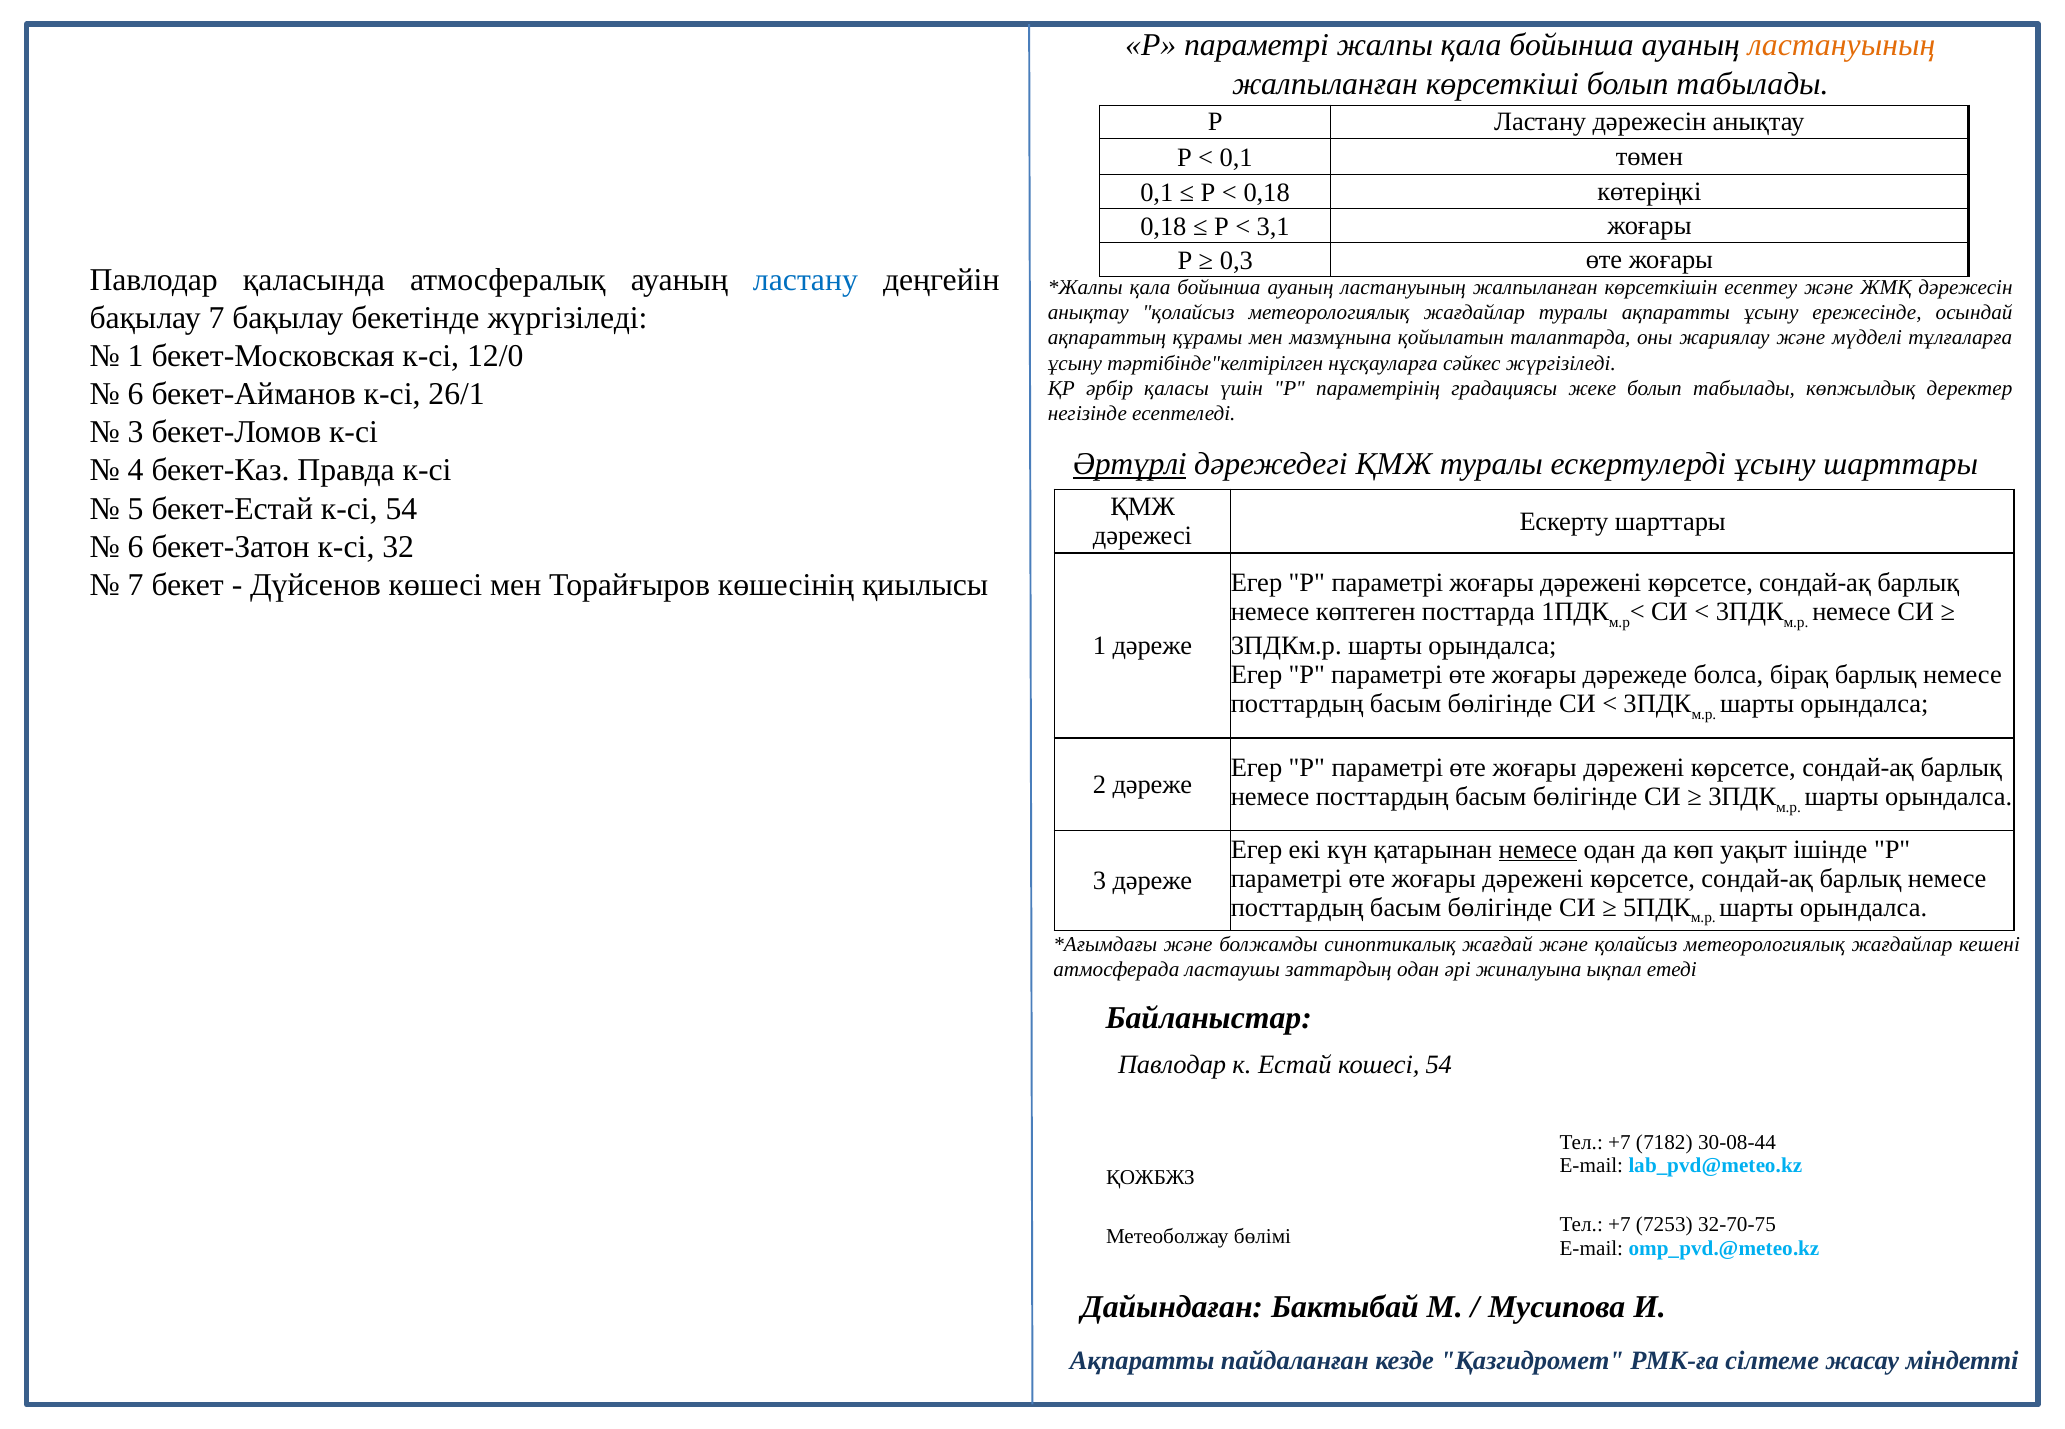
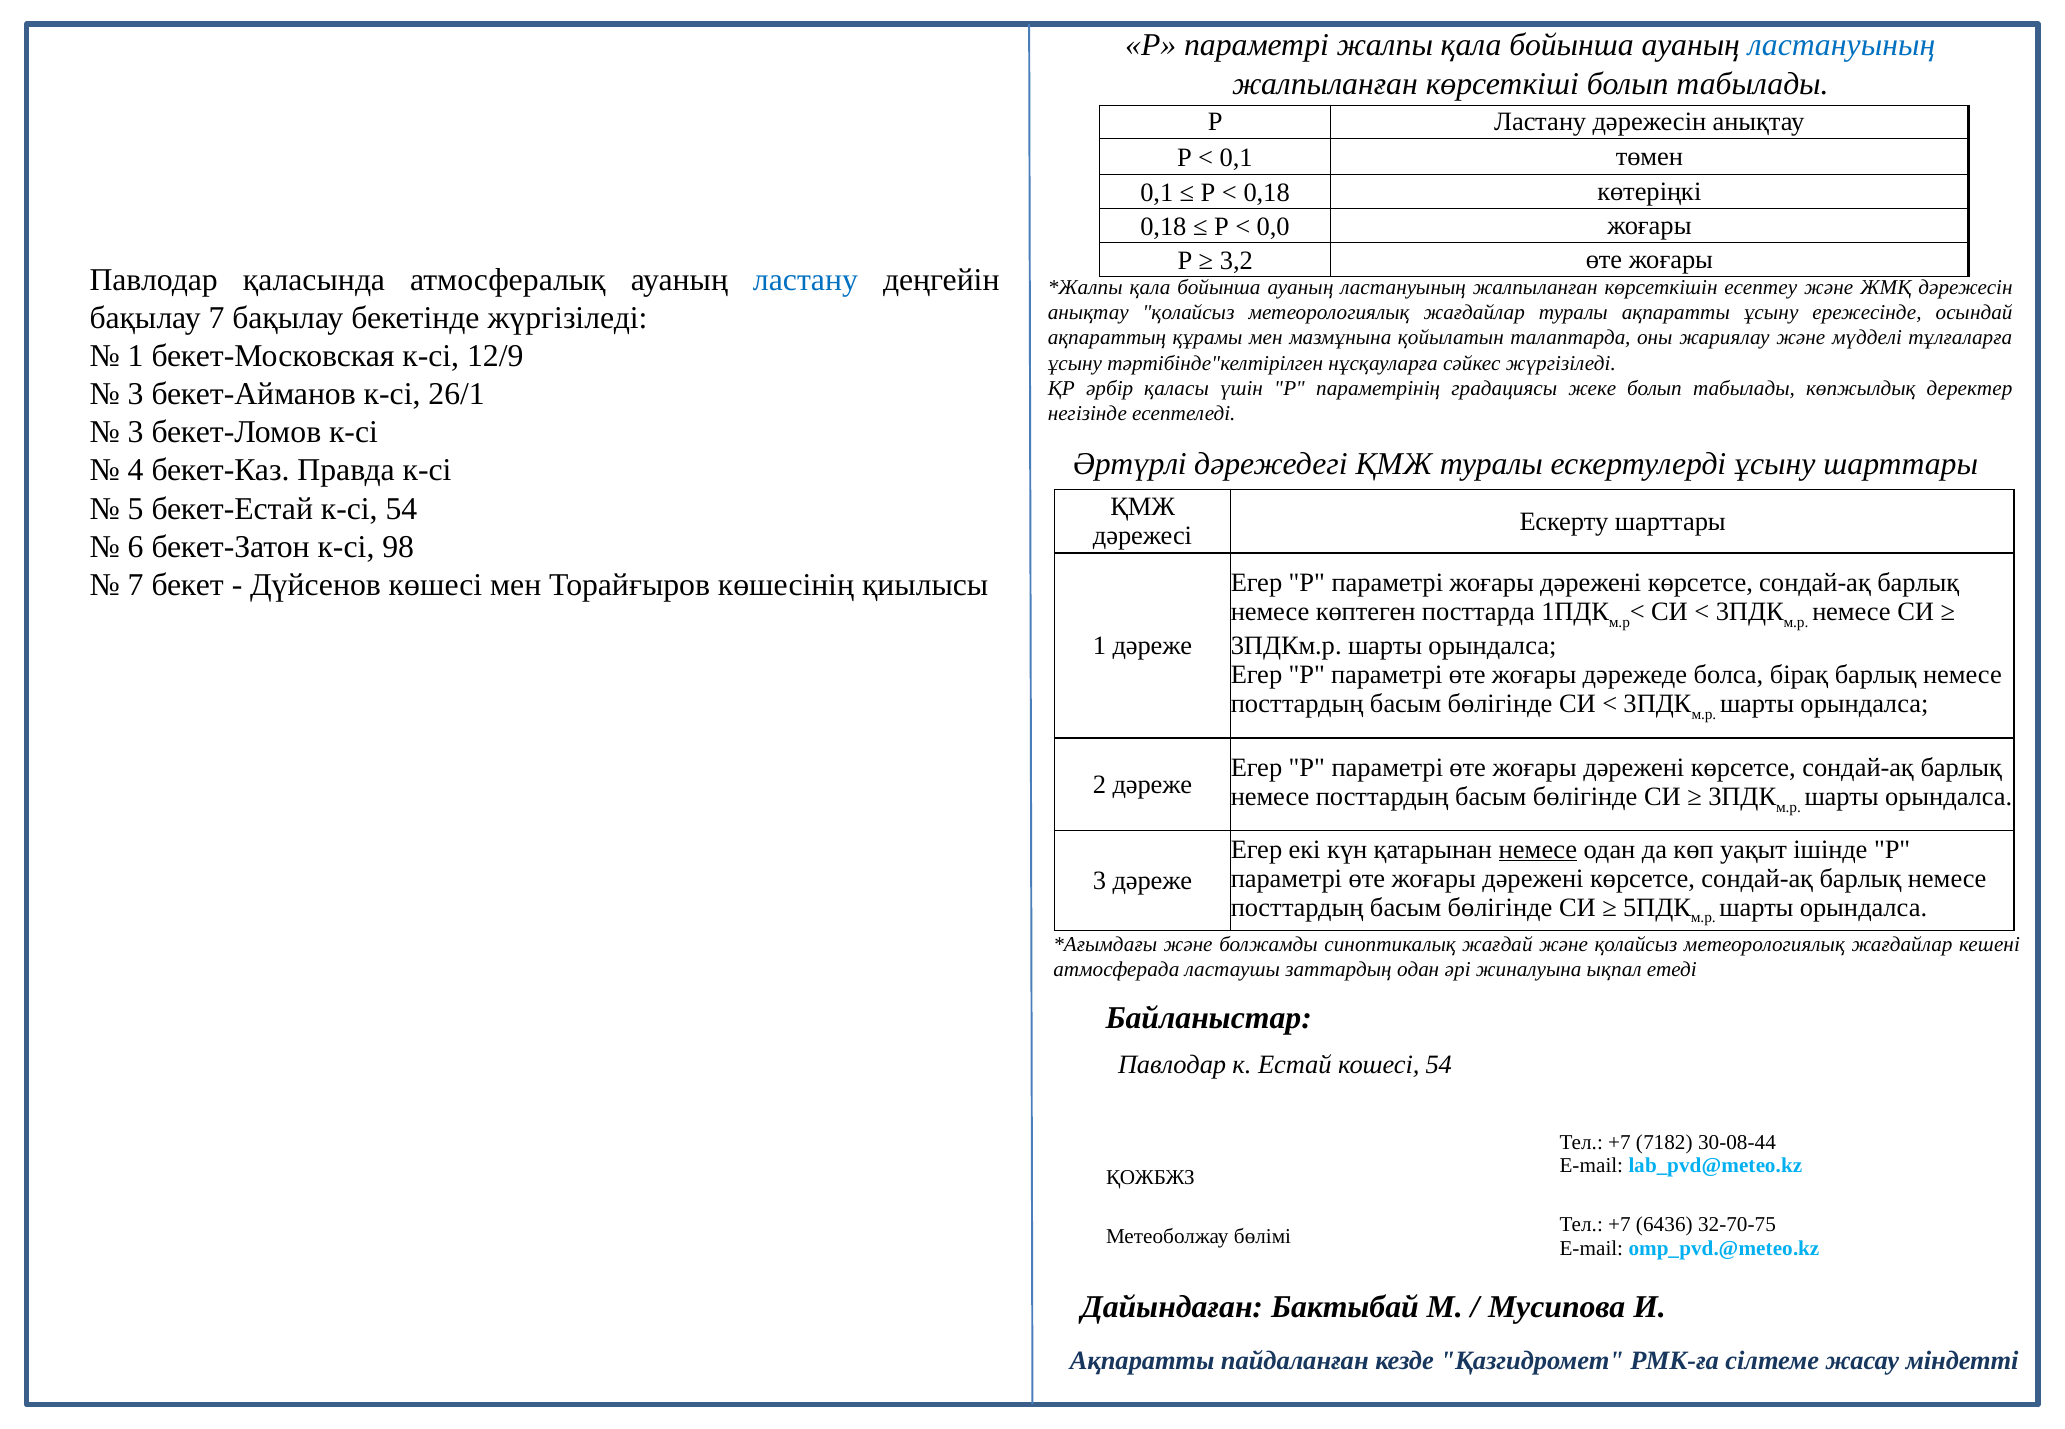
ластануының at (1842, 46) colour: orange -> blue
3,1: 3,1 -> 0,0
0,3: 0,3 -> 3,2
12/0: 12/0 -> 12/9
6 at (136, 394): 6 -> 3
Әртүрлі underline: present -> none
32: 32 -> 98
7253: 7253 -> 6436
